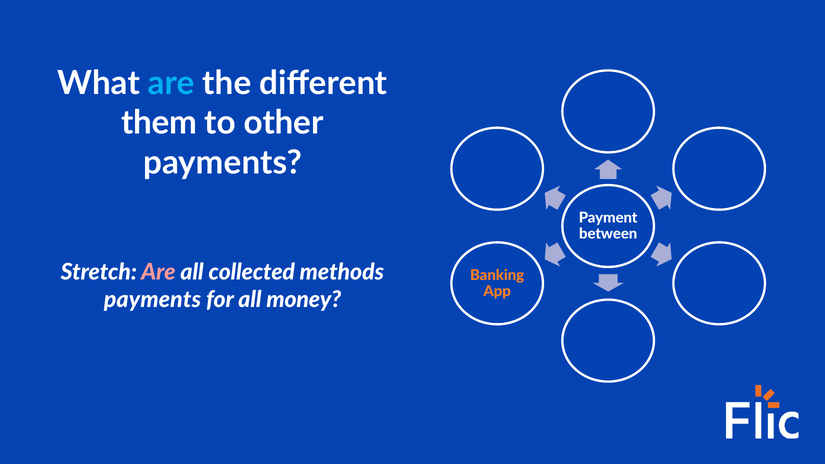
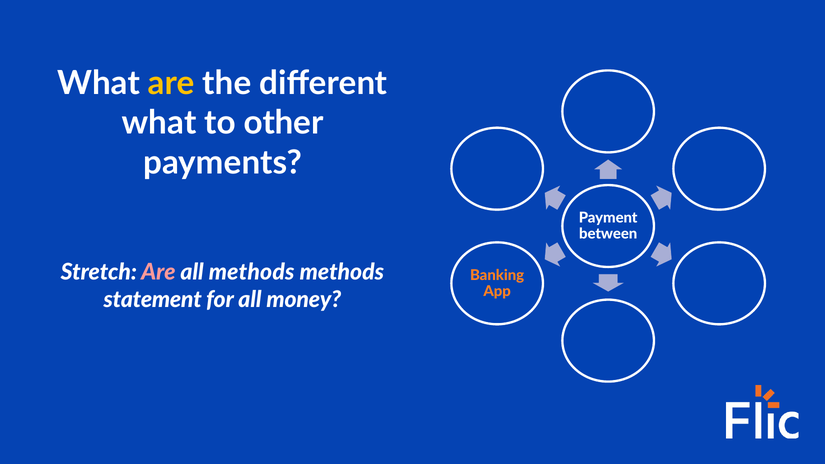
are at (171, 83) colour: light blue -> yellow
them at (159, 123): them -> what
all collected: collected -> methods
payments at (152, 300): payments -> statement
